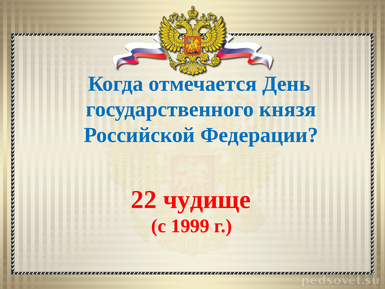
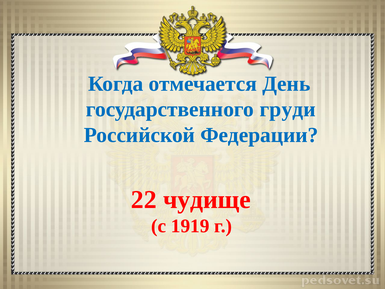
князя: князя -> груди
1999: 1999 -> 1919
